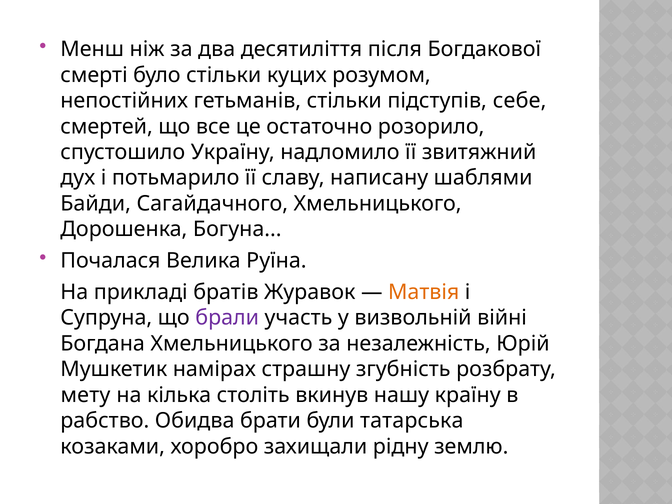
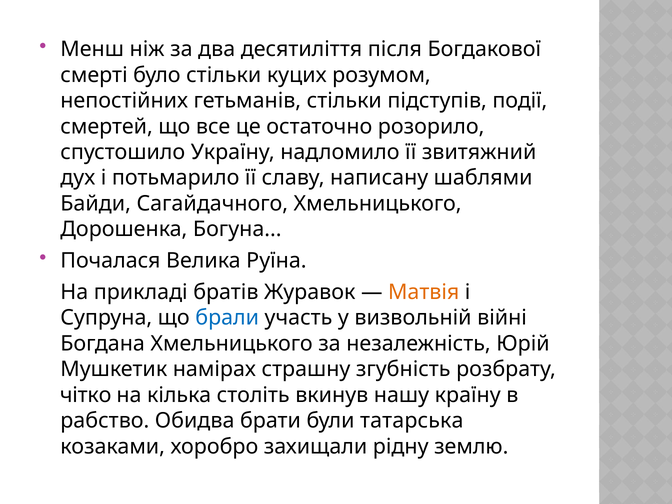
себе: себе -> події
брали colour: purple -> blue
мету: мету -> чітко
